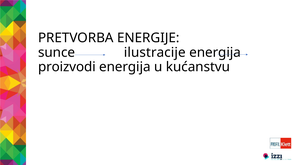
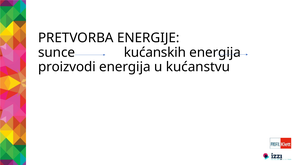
ilustracije: ilustracije -> kućanskih
